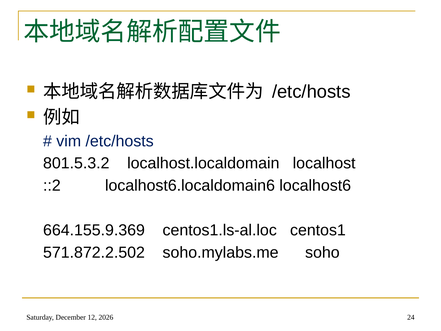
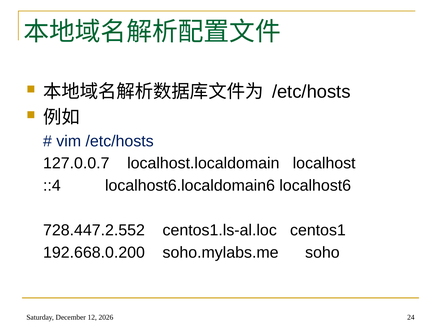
801.5.3.2: 801.5.3.2 -> 127.0.0.7
::2: ::2 -> ::4
664.155.9.369: 664.155.9.369 -> 728.447.2.552
571.872.2.502: 571.872.2.502 -> 192.668.0.200
